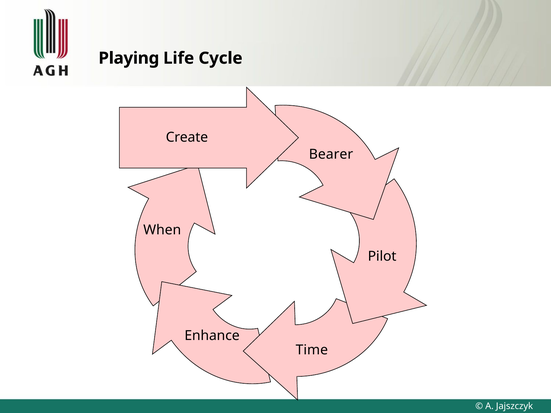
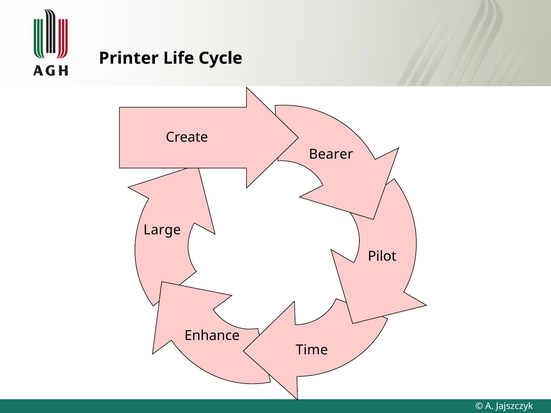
Playing: Playing -> Printer
When: When -> Large
